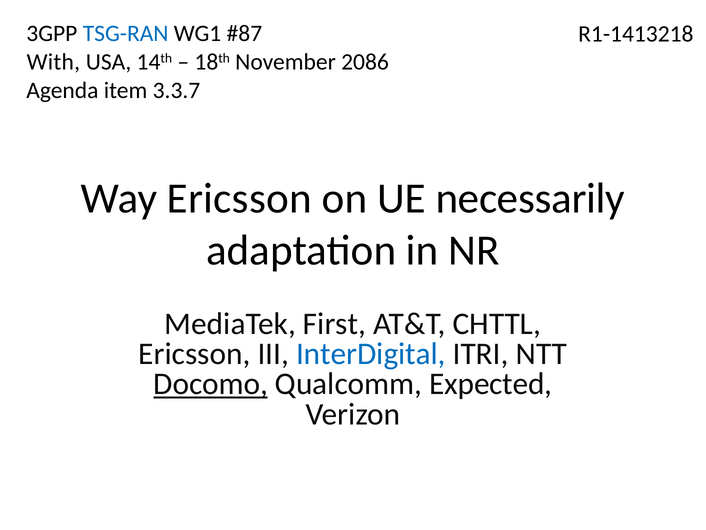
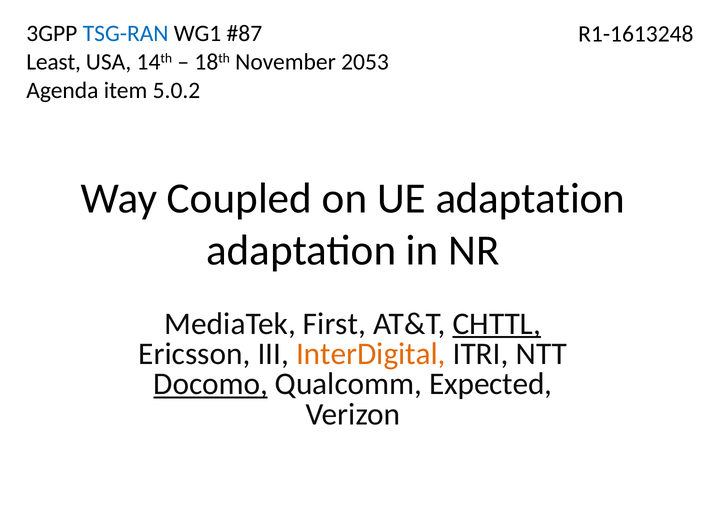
R1-1413218: R1-1413218 -> R1-1613248
With: With -> Least
2086: 2086 -> 2053
3.3.7: 3.3.7 -> 5.0.2
Way Ericsson: Ericsson -> Coupled
UE necessarily: necessarily -> adaptation
CHTTL underline: none -> present
InterDigital colour: blue -> orange
